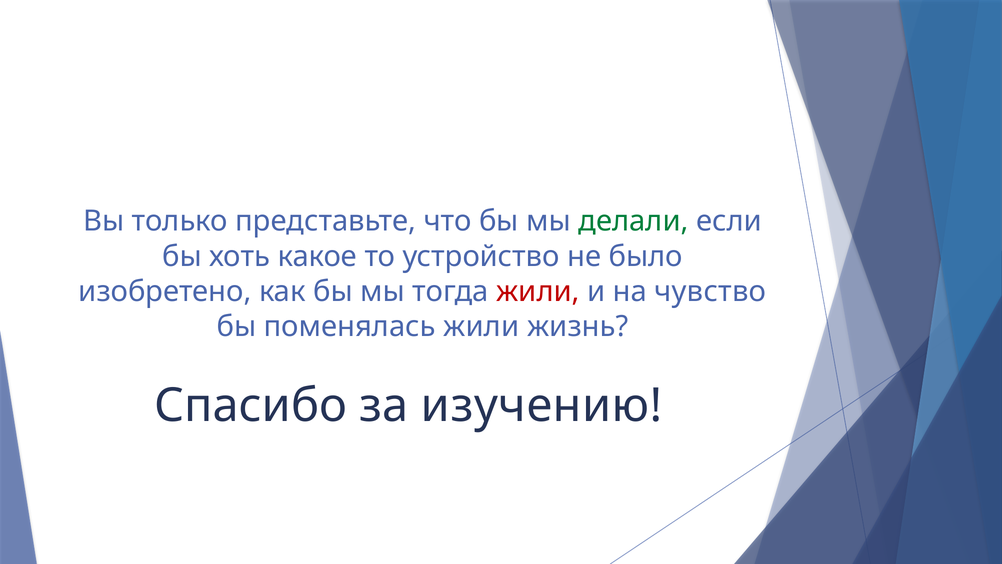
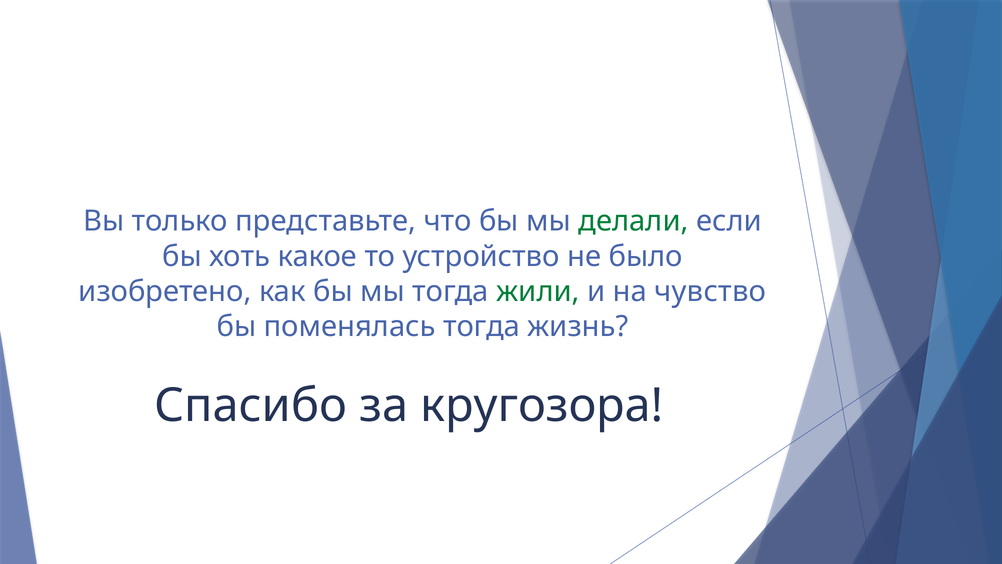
жили at (538, 291) colour: red -> green
поменялась жили: жили -> тогда
изучению: изучению -> кругозора
